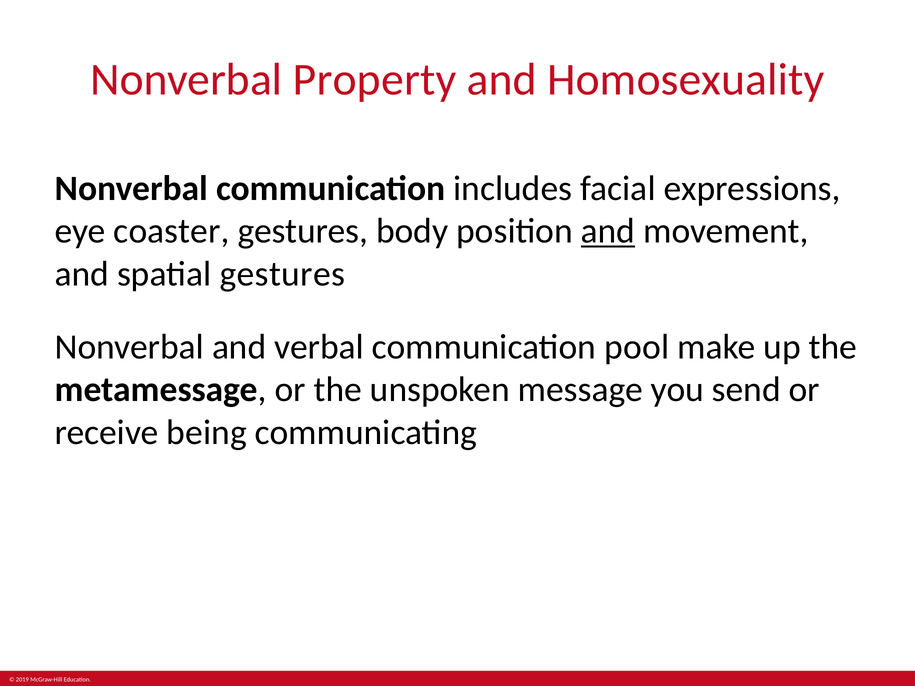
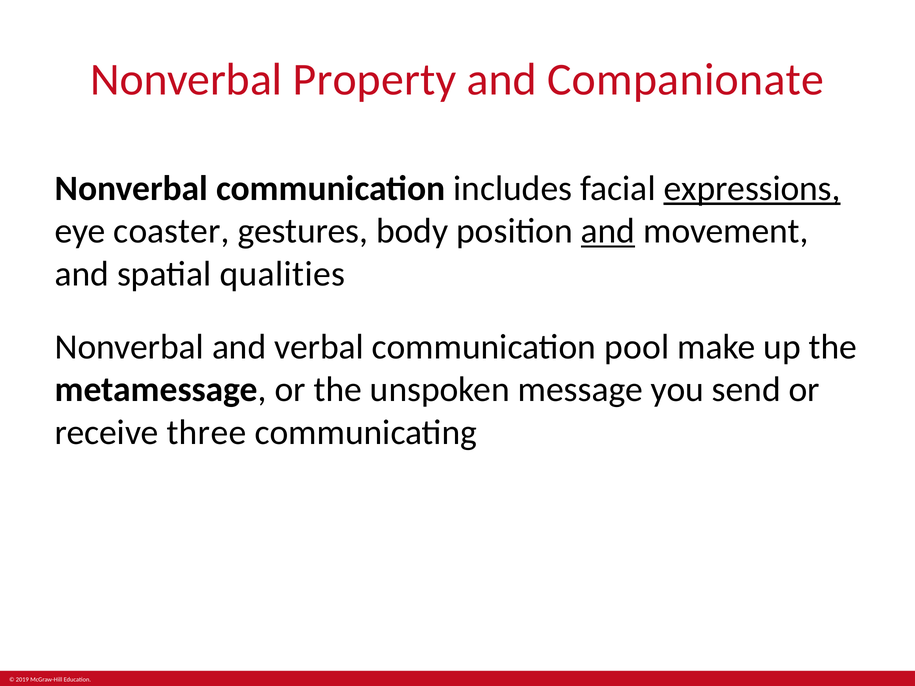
Homosexuality: Homosexuality -> Companionate
expressions underline: none -> present
spatial gestures: gestures -> qualities
being: being -> three
